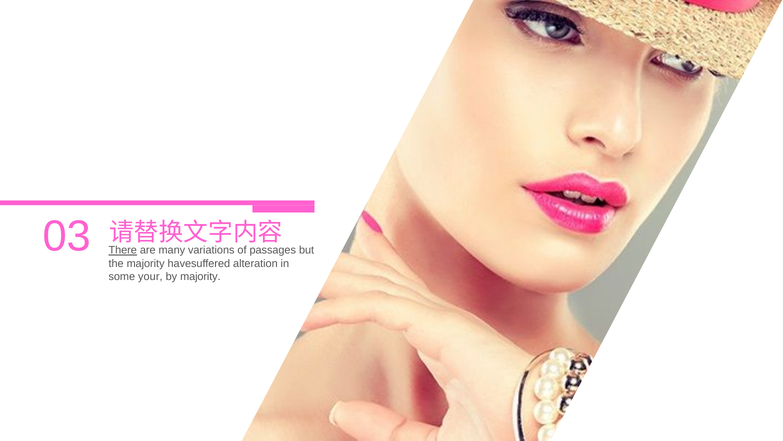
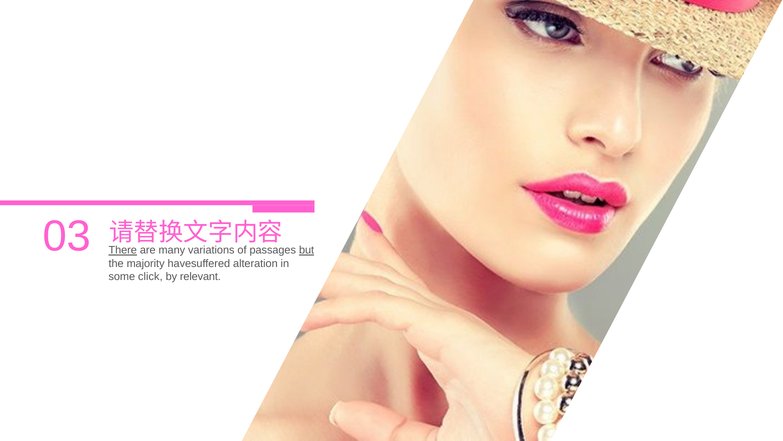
but underline: none -> present
your: your -> click
by majority: majority -> relevant
